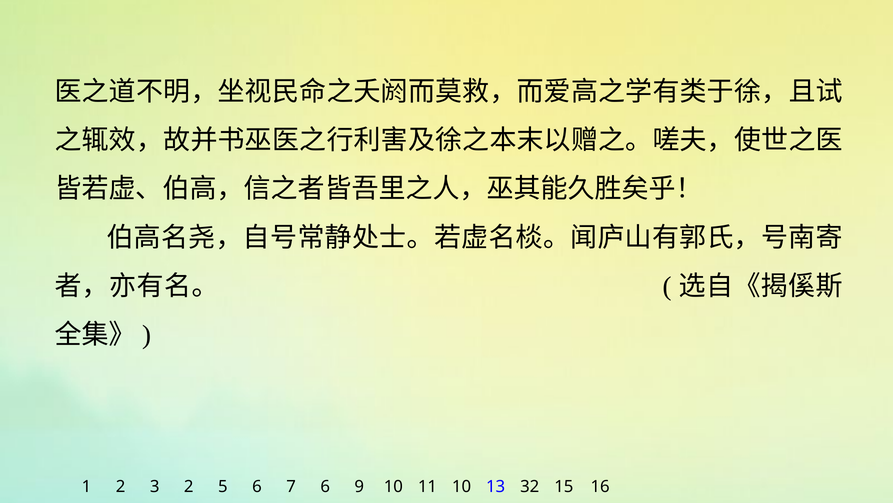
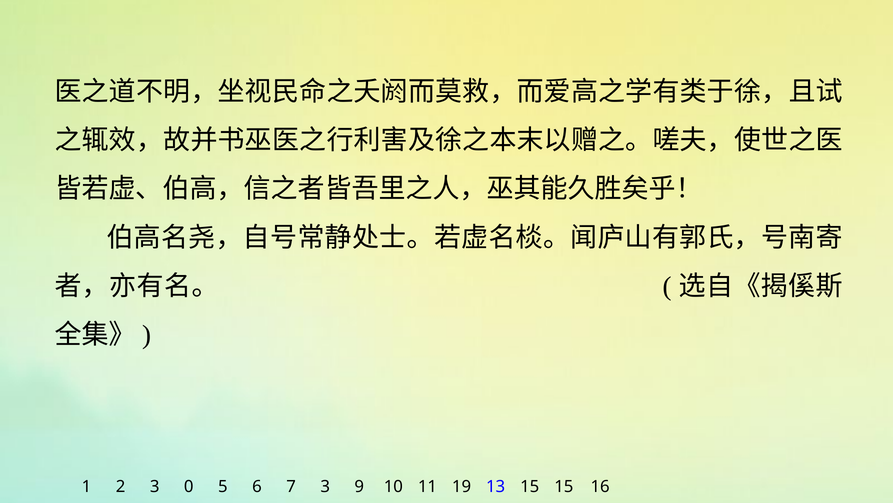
3 2: 2 -> 0
7 6: 6 -> 3
11 10: 10 -> 19
13 32: 32 -> 15
